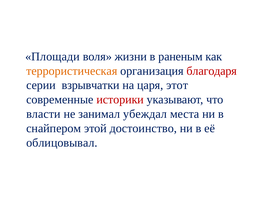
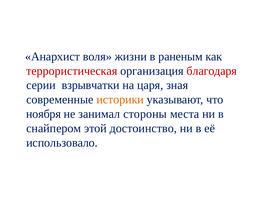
Площади: Площади -> Анархист
террористическая colour: orange -> red
этот: этот -> зная
историки colour: red -> orange
власти: власти -> ноября
убеждал: убеждал -> стороны
облицовывал: облицовывал -> использовало
